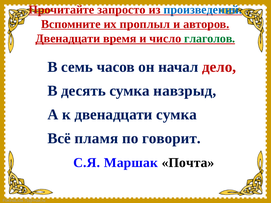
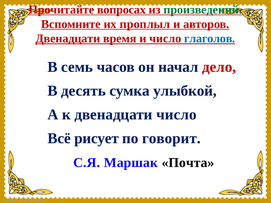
запросто: запросто -> вопросах
произведений colour: blue -> green
глаголов colour: green -> blue
навзрыд: навзрыд -> улыбкой
двенадцати сумка: сумка -> число
пламя: пламя -> рисует
